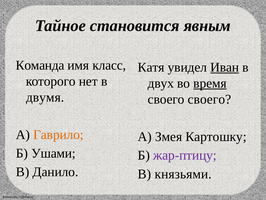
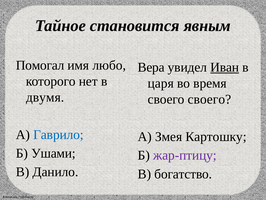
Команда: Команда -> Помогал
класс: класс -> любо
Катя: Катя -> Вера
двух: двух -> царя
время underline: present -> none
Гаврило colour: orange -> blue
князьями: князьями -> богатство
